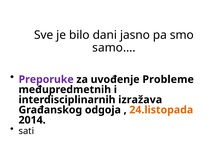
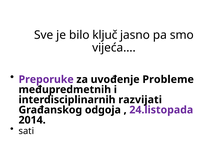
dani: dani -> ključ
samo…: samo… -> vijeća…
izražava: izražava -> razvijati
24.listopada colour: orange -> purple
